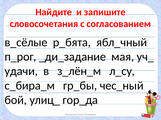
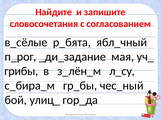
удачи: удачи -> грибы
